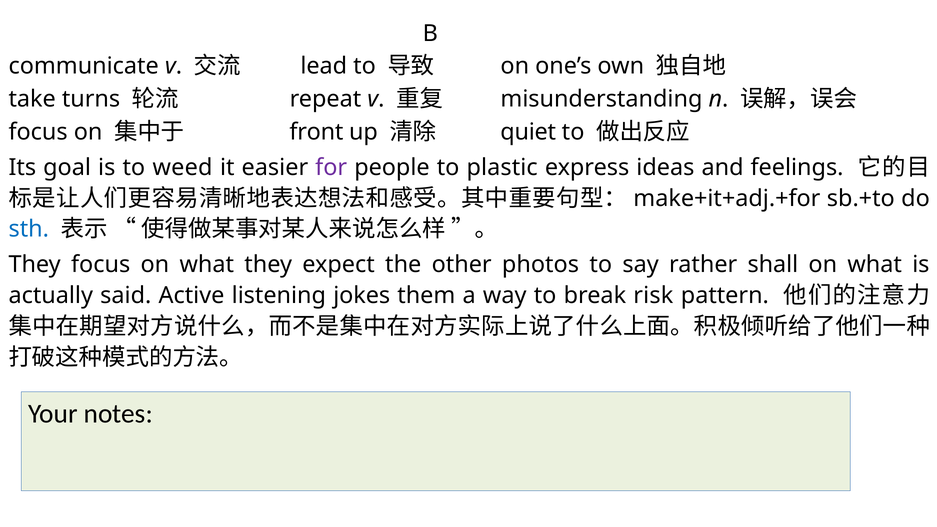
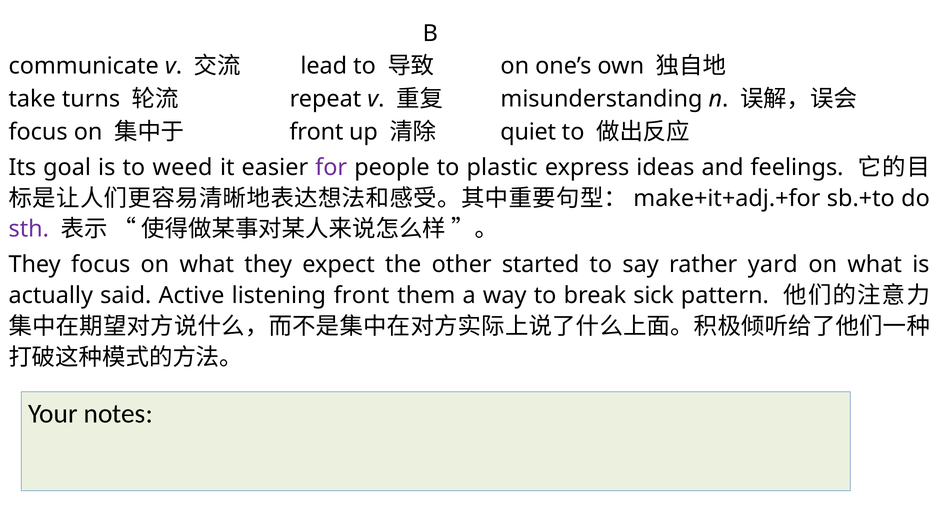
sth colour: blue -> purple
photos: photos -> started
shall: shall -> yard
listening jokes: jokes -> front
risk: risk -> sick
